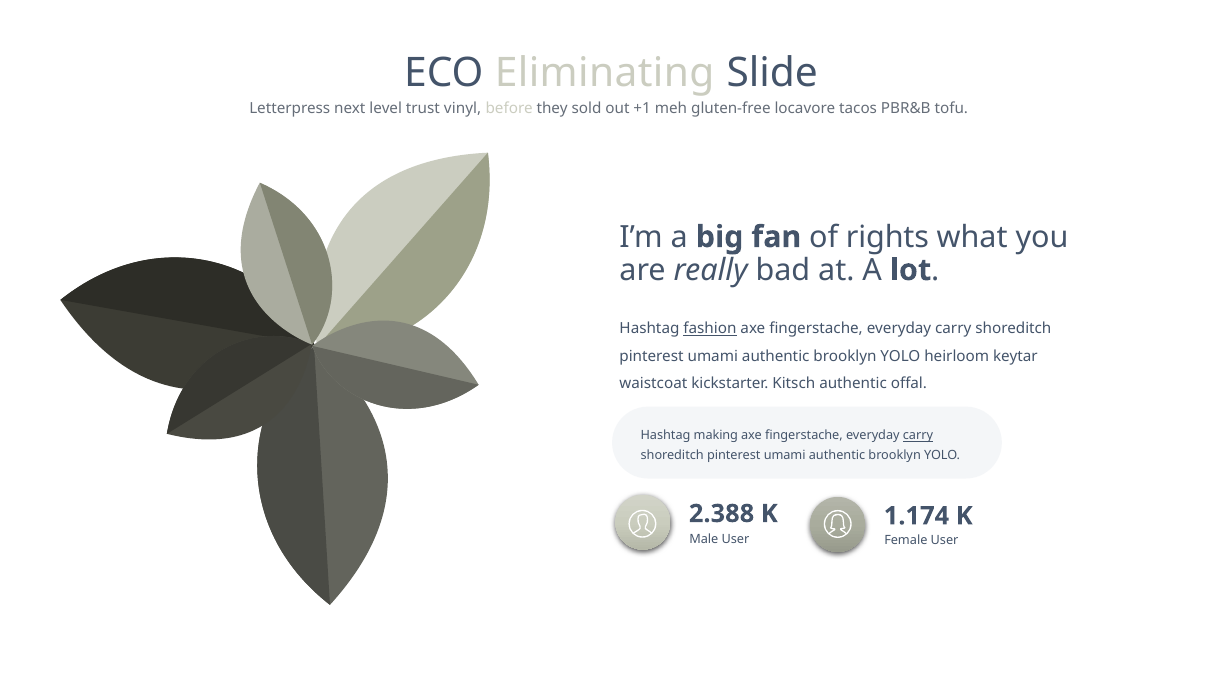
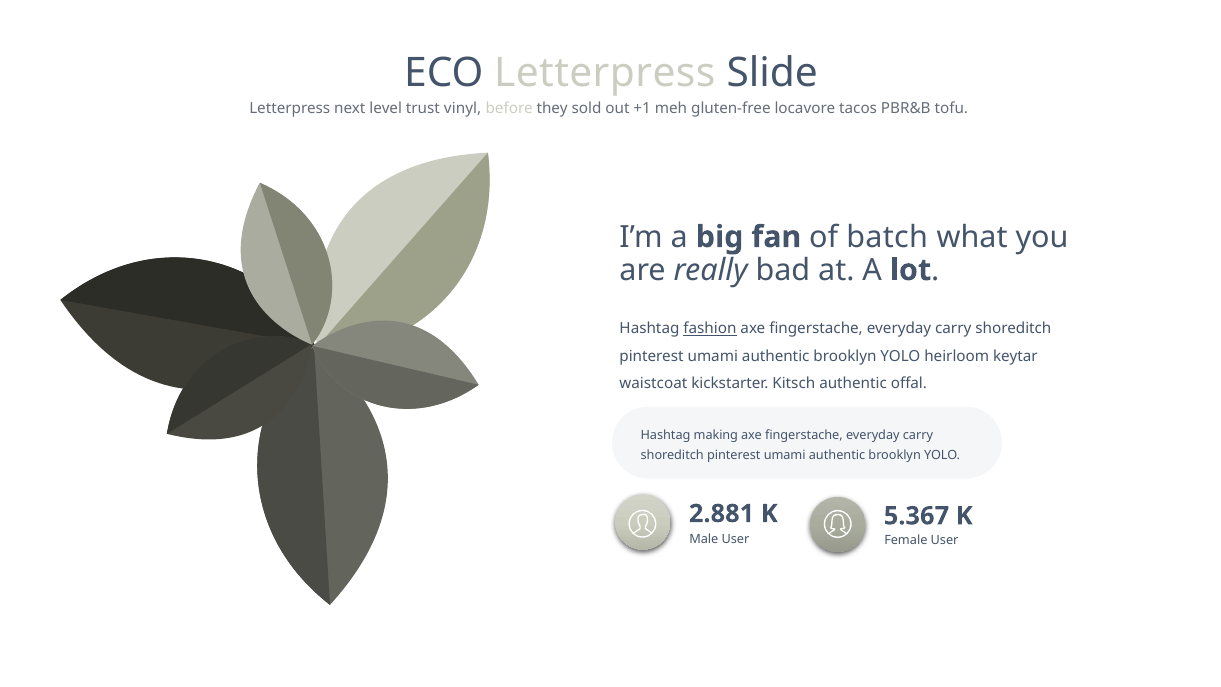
ECO Eliminating: Eliminating -> Letterpress
rights: rights -> batch
carry at (918, 436) underline: present -> none
2.388: 2.388 -> 2.881
1.174: 1.174 -> 5.367
